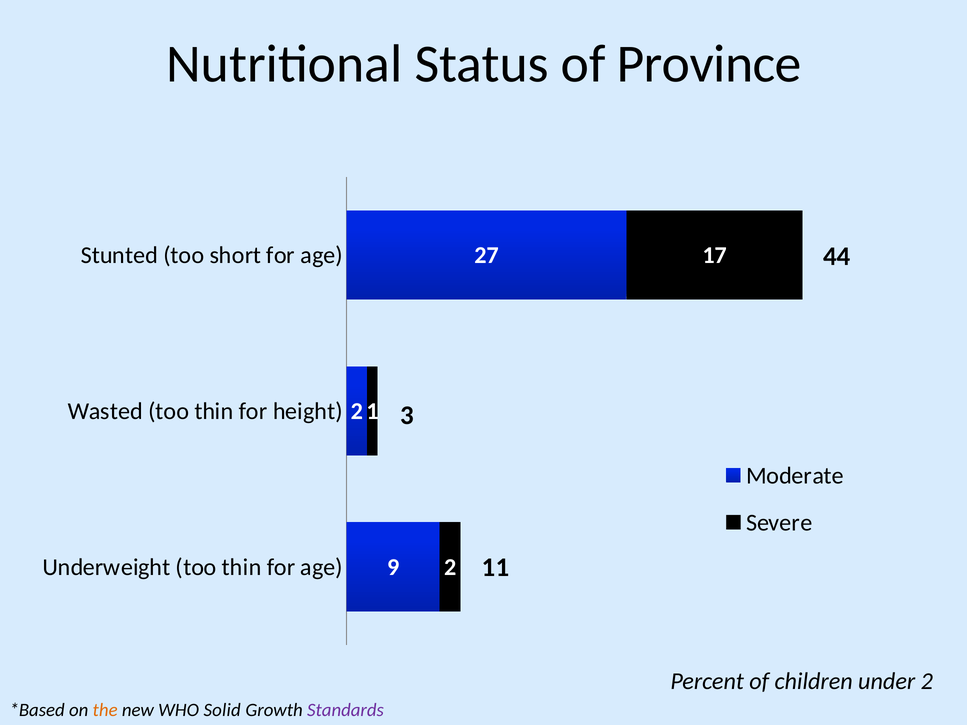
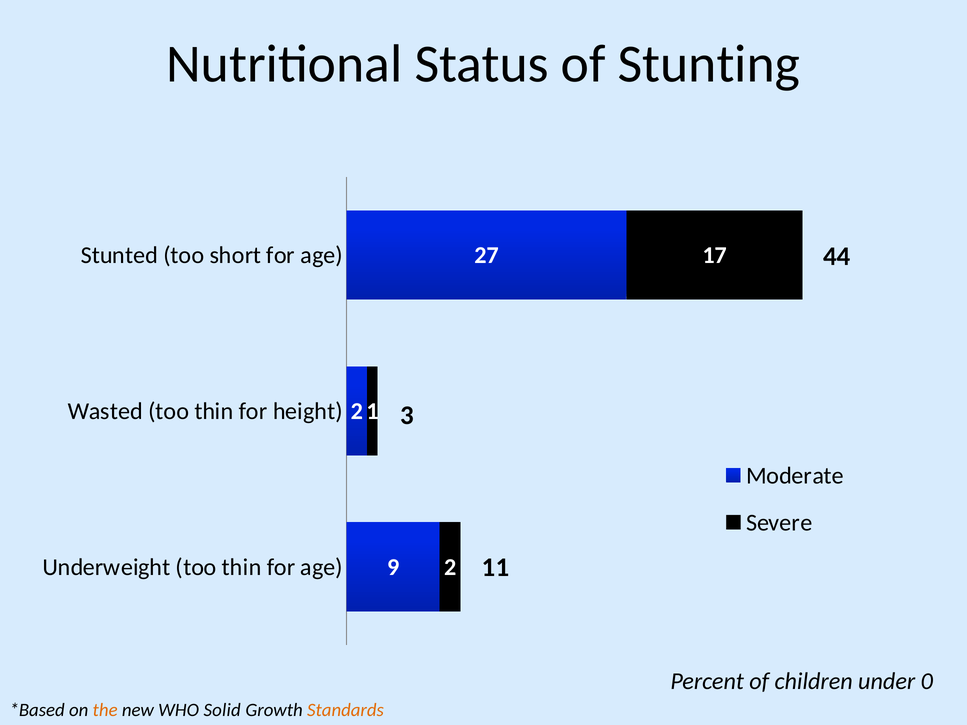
Province: Province -> Stunting
under 2: 2 -> 0
Standards colour: purple -> orange
